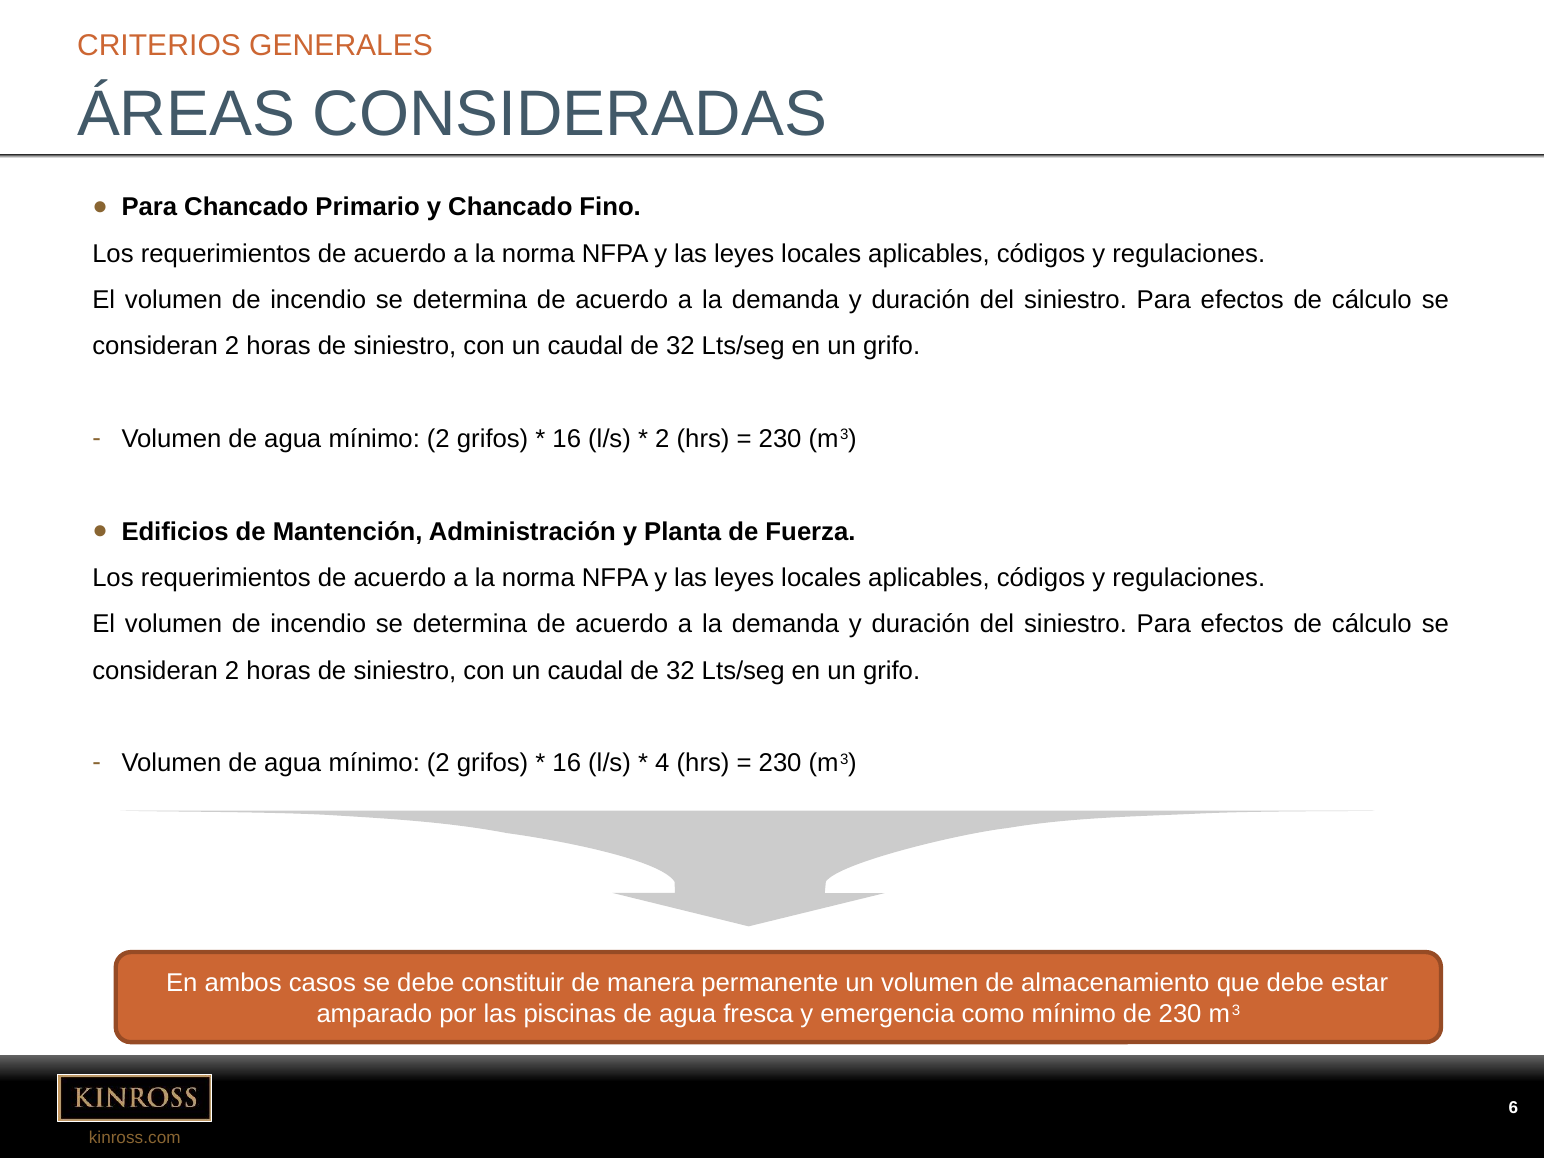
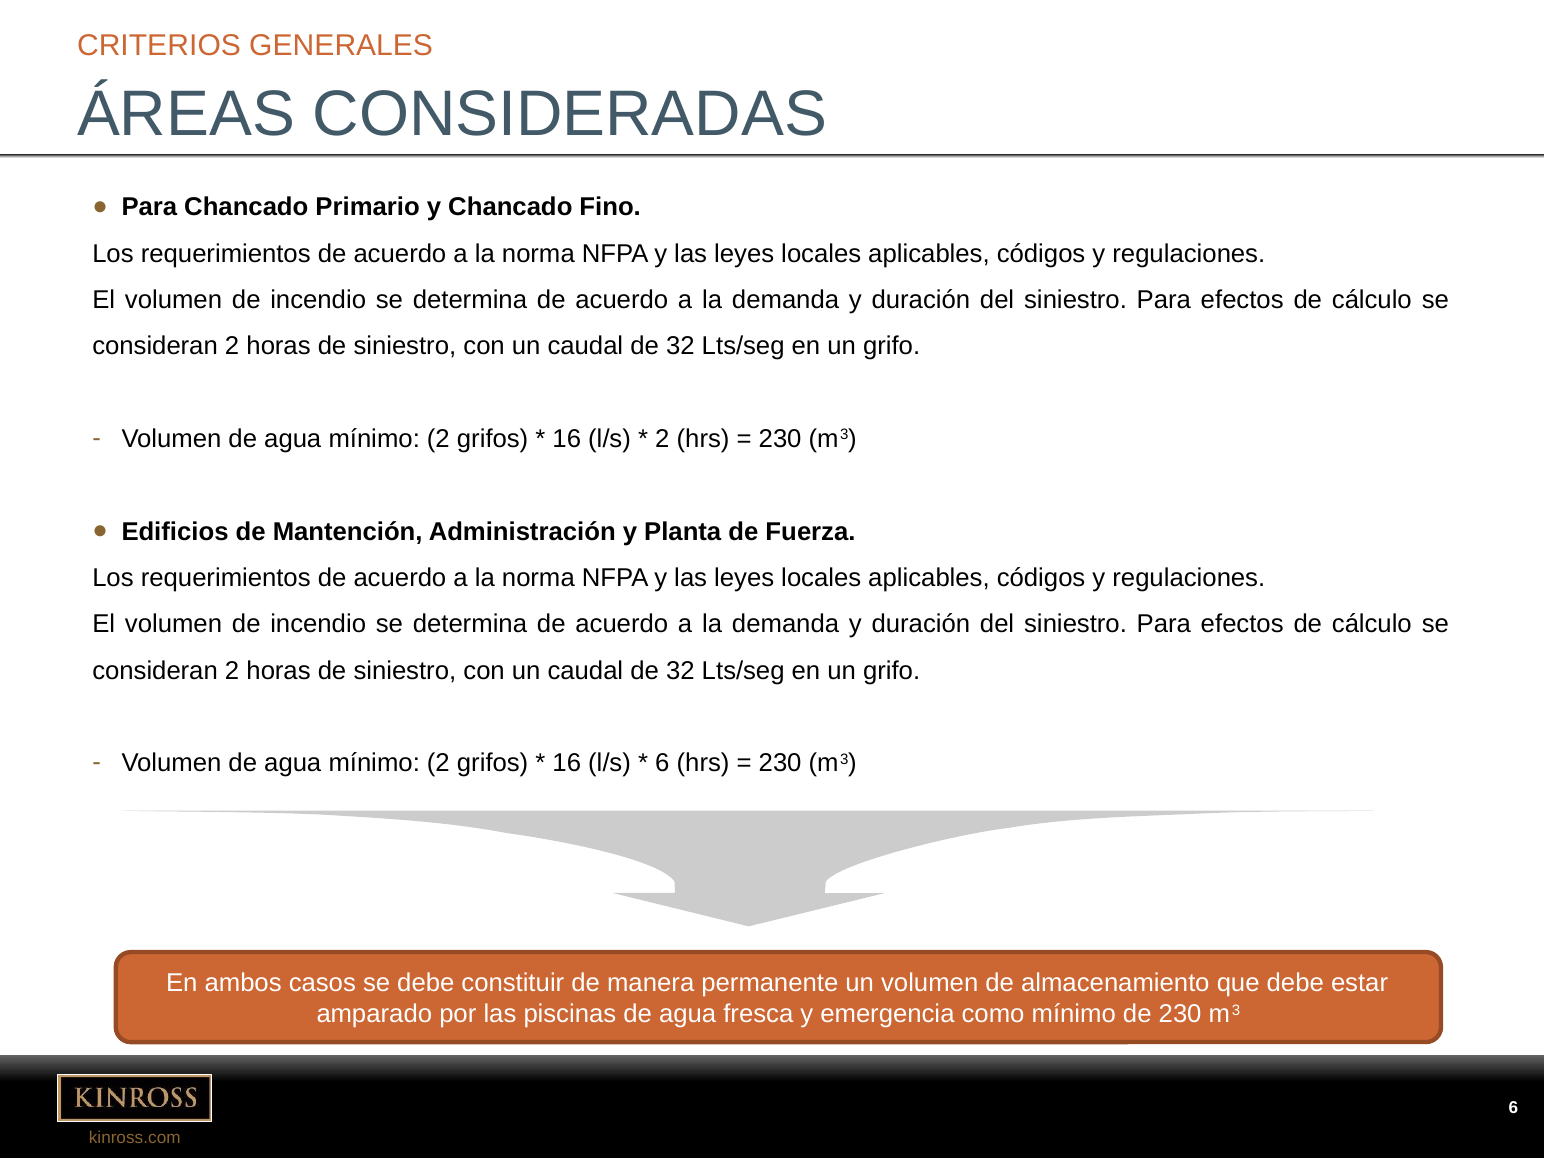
4 at (662, 763): 4 -> 6
